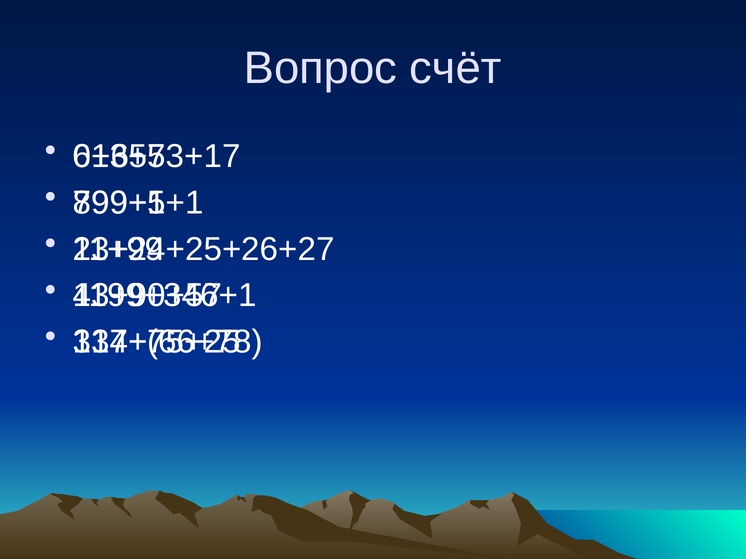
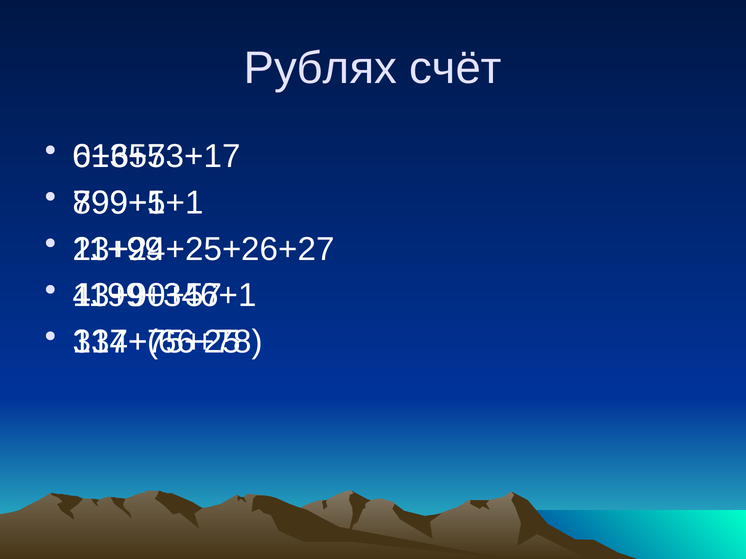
Вопрос: Вопрос -> Рублях
